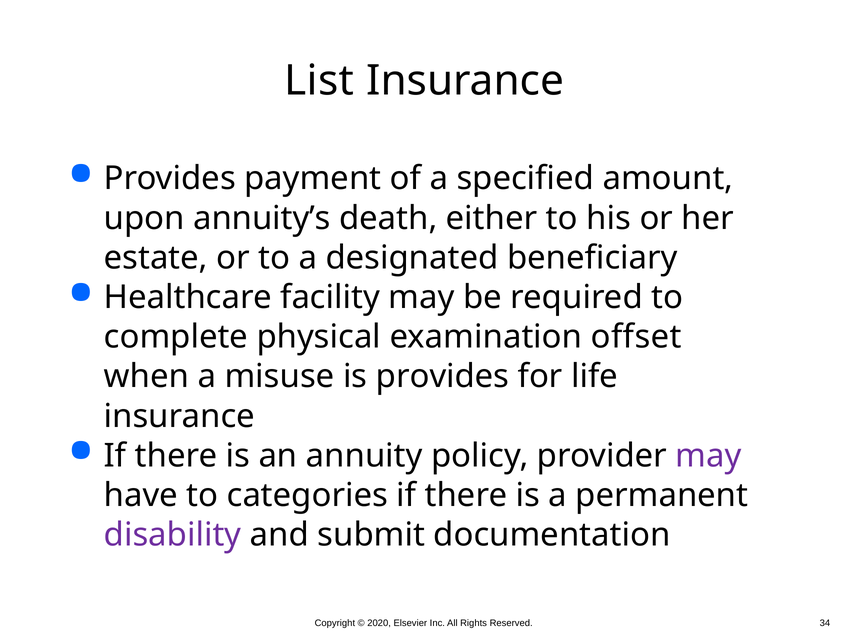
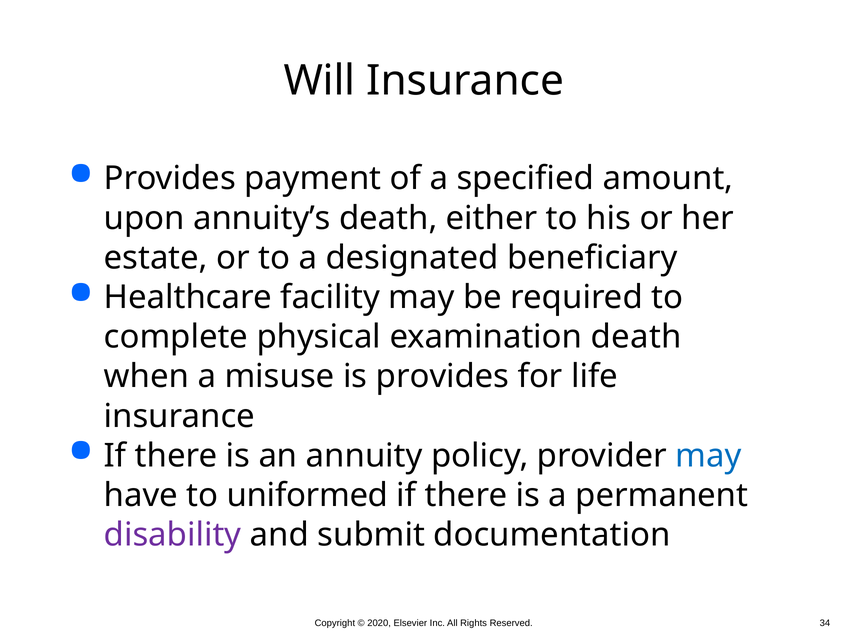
List: List -> Will
examination offset: offset -> death
may at (709, 456) colour: purple -> blue
categories: categories -> uniformed
